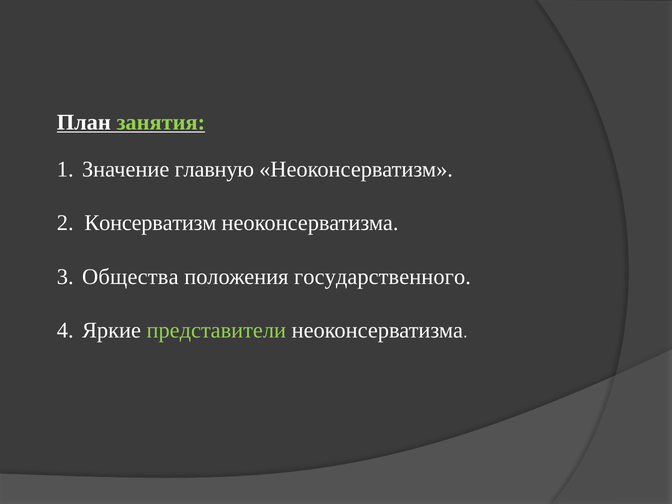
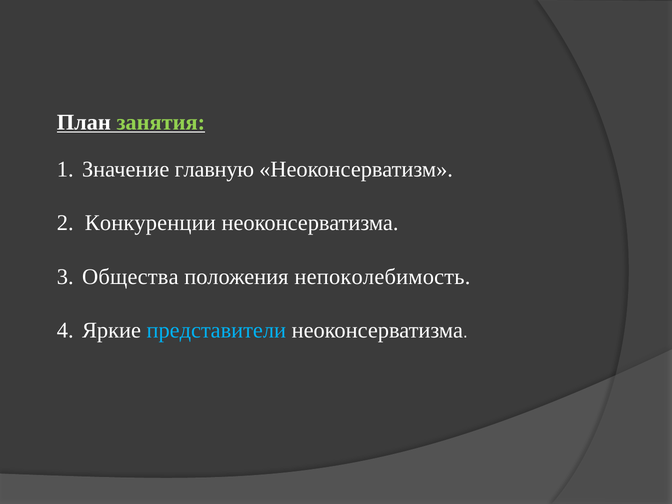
Консерватизм: Консерватизм -> Конкуренции
государственного: государственного -> непоколебимость
представители colour: light green -> light blue
